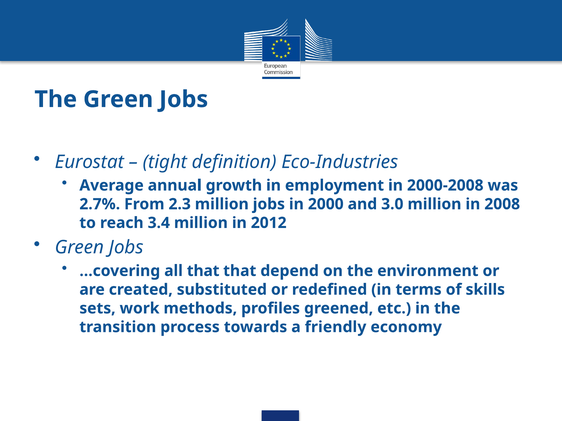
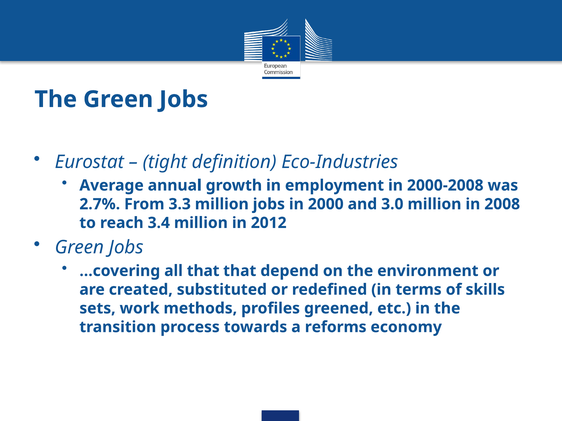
2.3: 2.3 -> 3.3
friendly: friendly -> reforms
